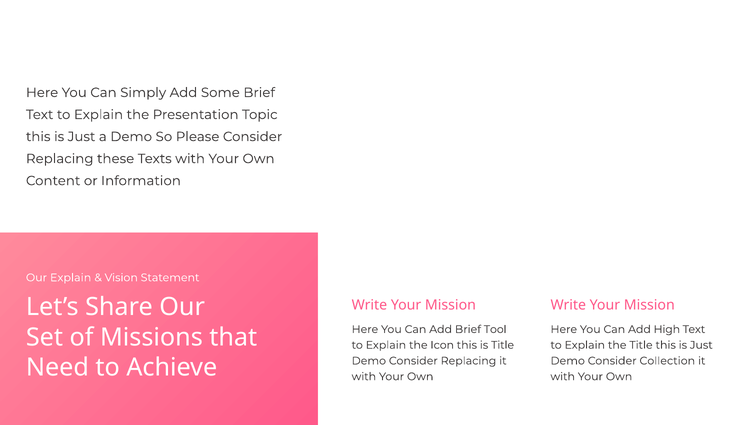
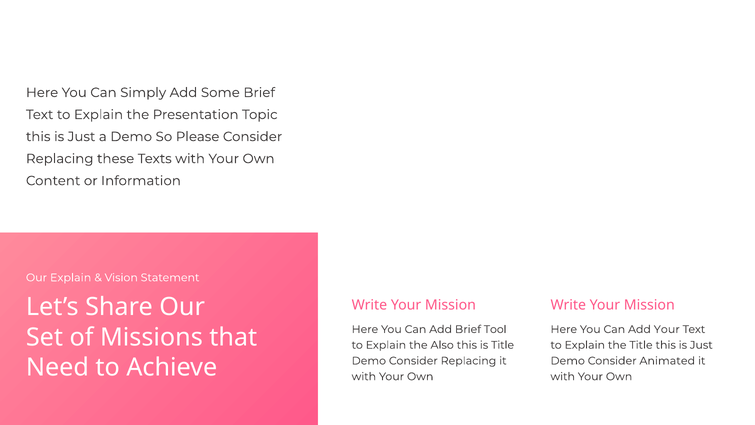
Add High: High -> Your
Icon: Icon -> Also
Collection: Collection -> Animated
